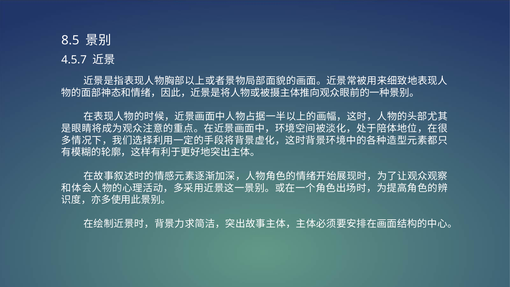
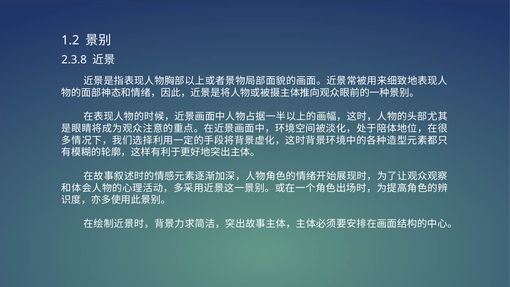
8.5: 8.5 -> 1.2
4.5.7: 4.5.7 -> 2.3.8
